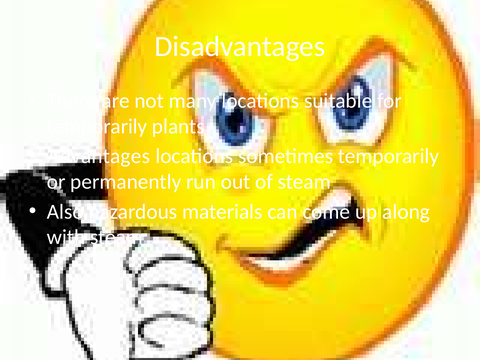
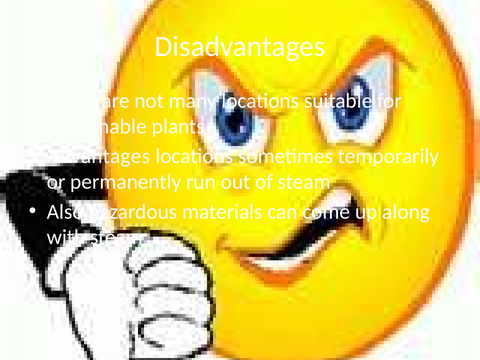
temporarily at (97, 126): temporarily -> sustainable
